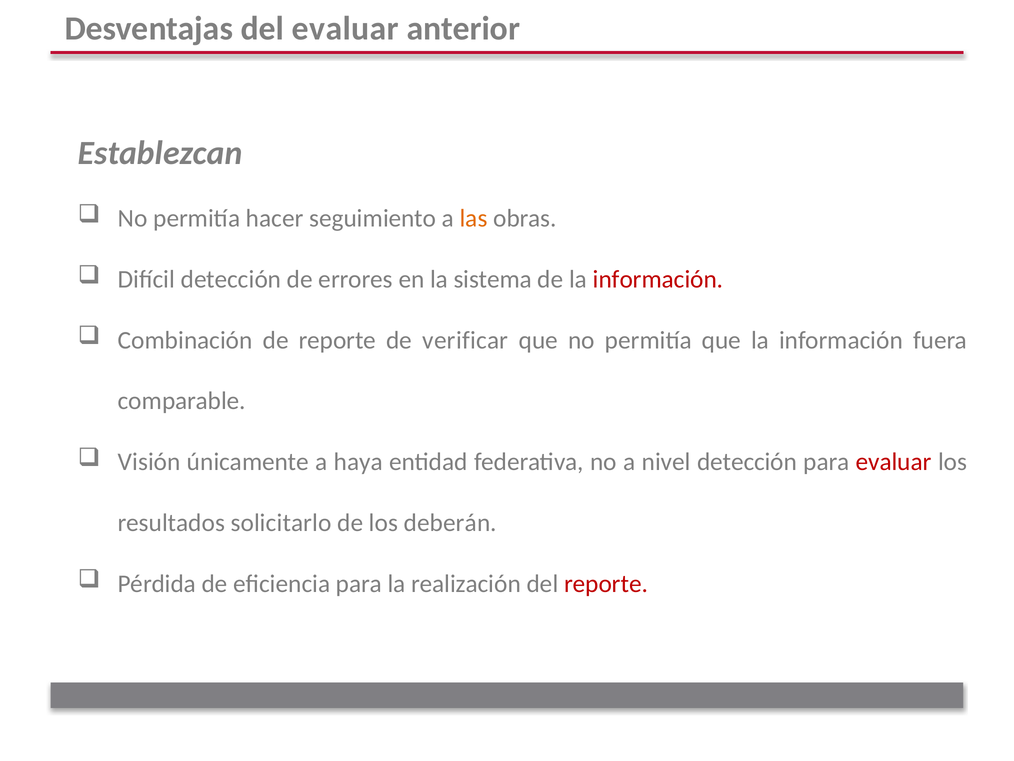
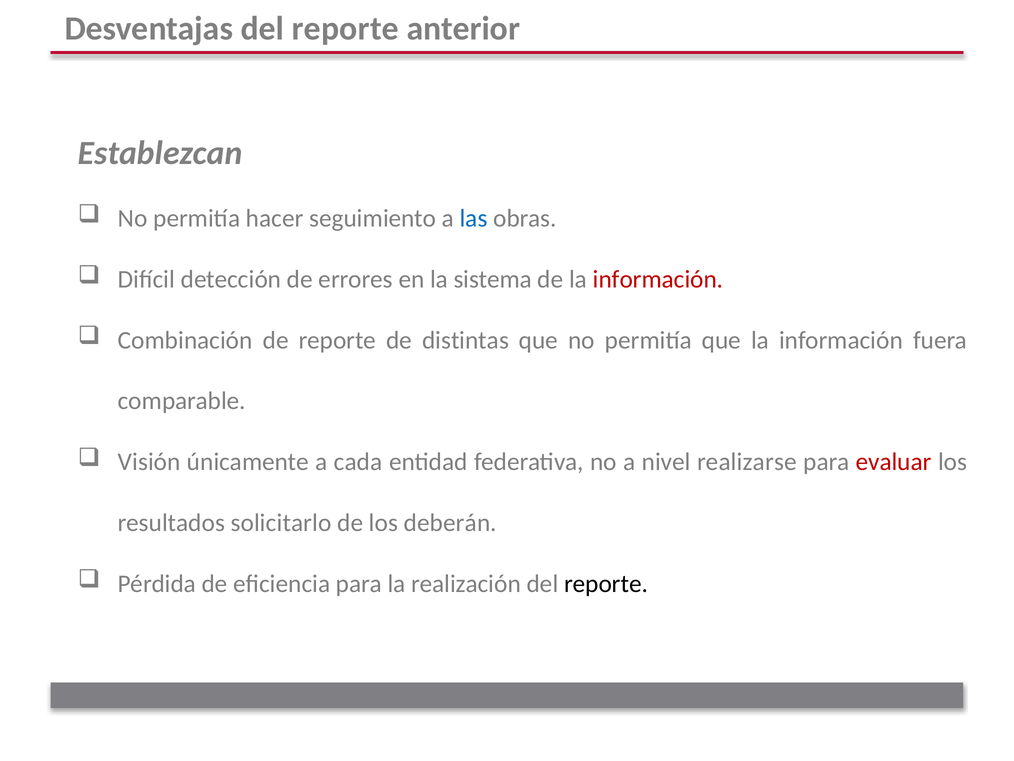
Desventajas del evaluar: evaluar -> reporte
las colour: orange -> blue
verificar: verificar -> distintas
haya: haya -> cada
nivel detección: detección -> realizarse
reporte at (606, 583) colour: red -> black
